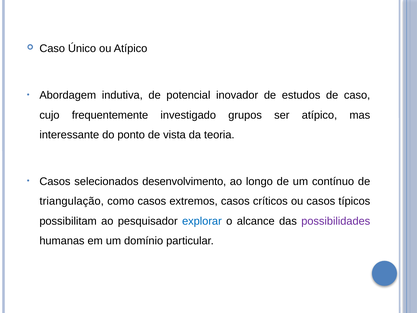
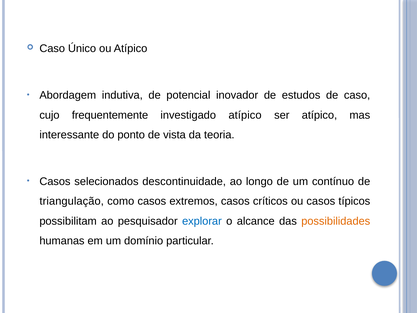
investigado grupos: grupos -> atípico
desenvolvimento: desenvolvimento -> descontinuidade
possibilidades colour: purple -> orange
